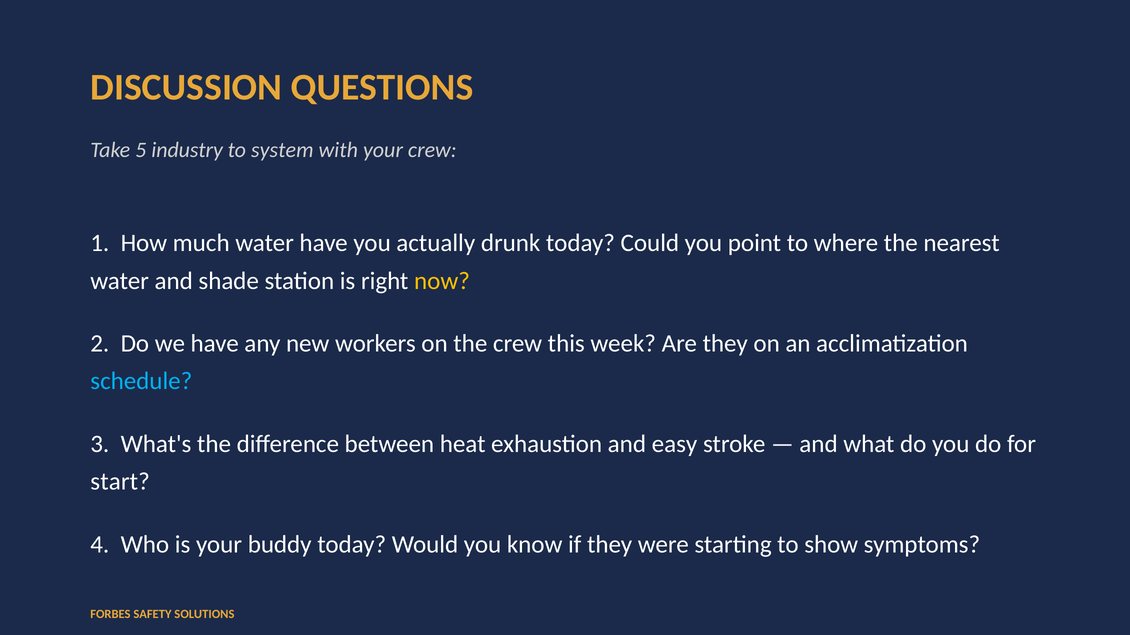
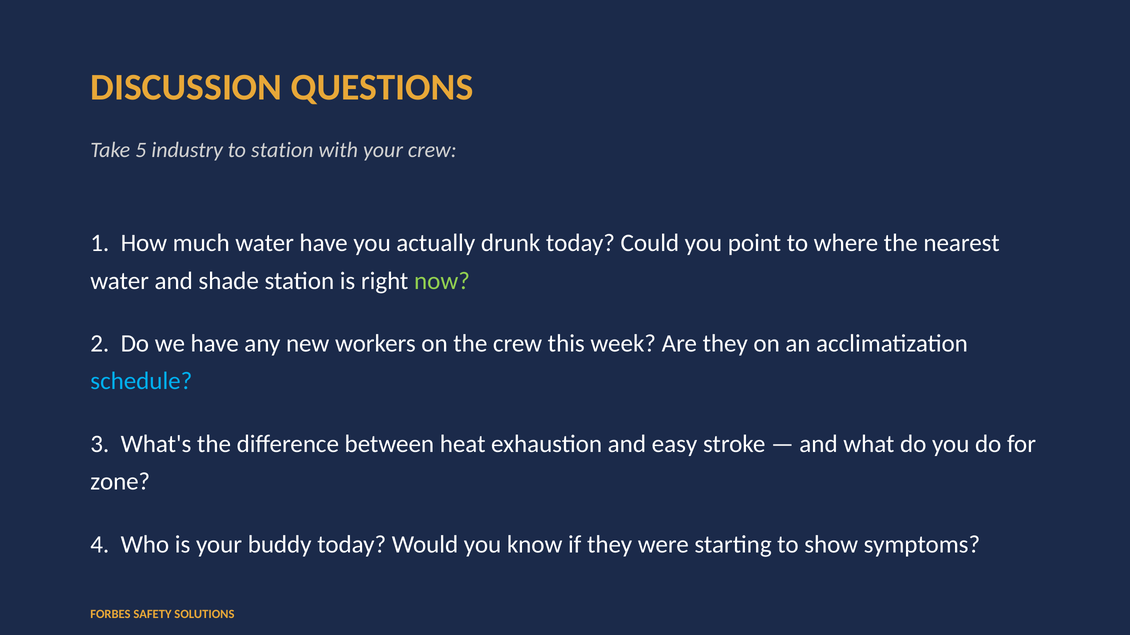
to system: system -> station
now colour: yellow -> light green
start: start -> zone
